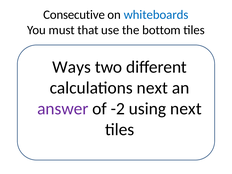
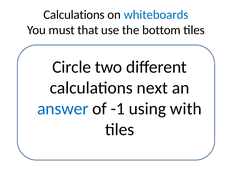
Consecutive at (74, 15): Consecutive -> Calculations
Ways: Ways -> Circle
answer colour: purple -> blue
-2: -2 -> -1
using next: next -> with
